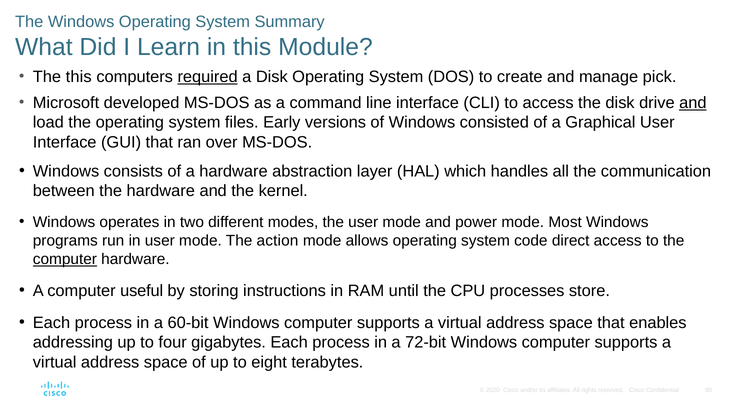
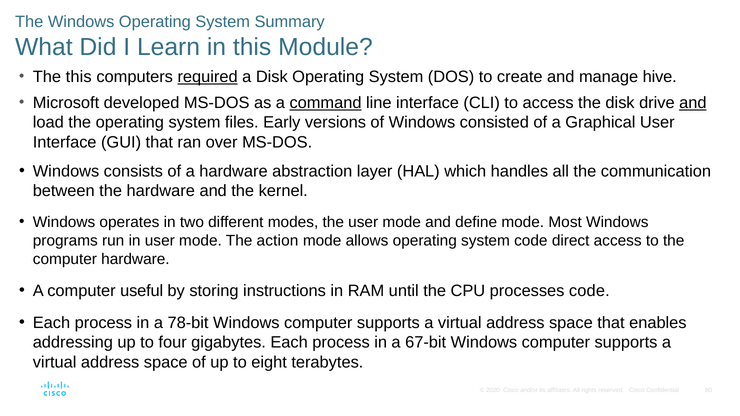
pick: pick -> hive
command underline: none -> present
power: power -> define
computer at (65, 259) underline: present -> none
processes store: store -> code
60-bit: 60-bit -> 78-bit
72-bit: 72-bit -> 67-bit
